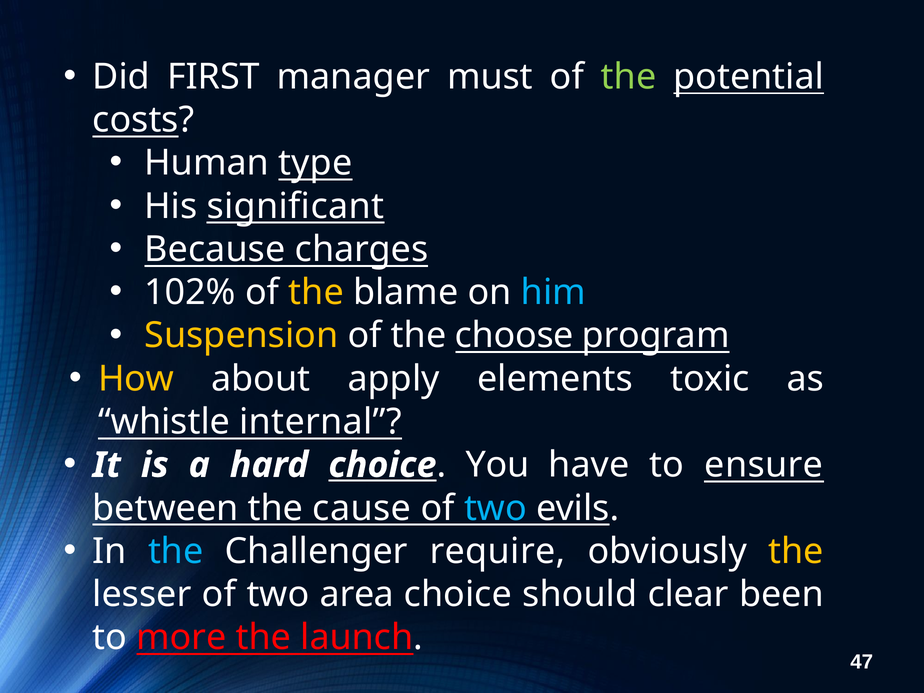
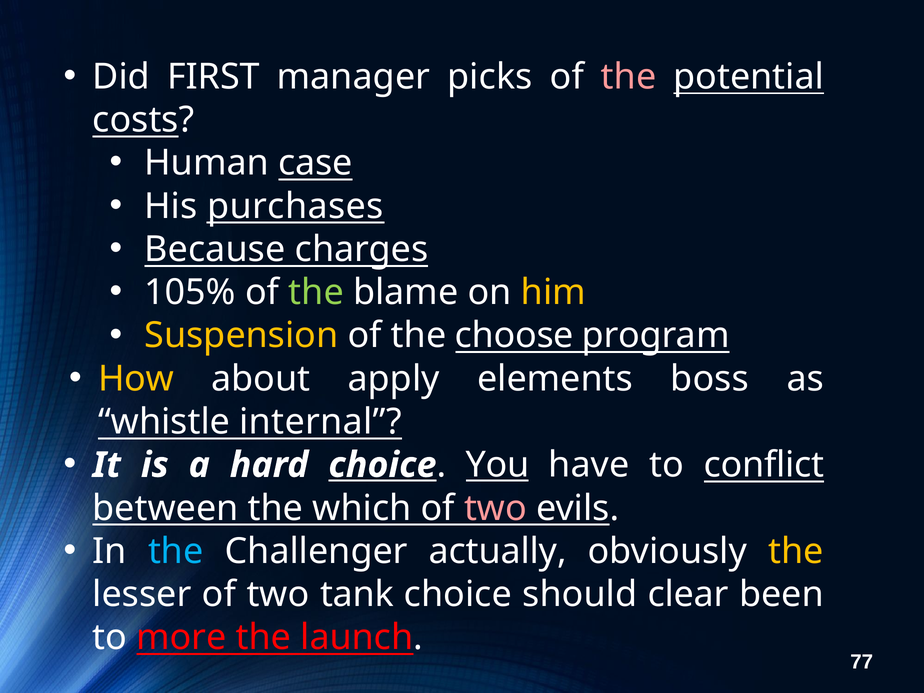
must: must -> picks
the at (629, 77) colour: light green -> pink
type: type -> case
significant: significant -> purchases
102%: 102% -> 105%
the at (316, 292) colour: yellow -> light green
him colour: light blue -> yellow
toxic: toxic -> boss
You underline: none -> present
ensure: ensure -> conflict
cause: cause -> which
two at (495, 508) colour: light blue -> pink
require: require -> actually
area: area -> tank
47: 47 -> 77
